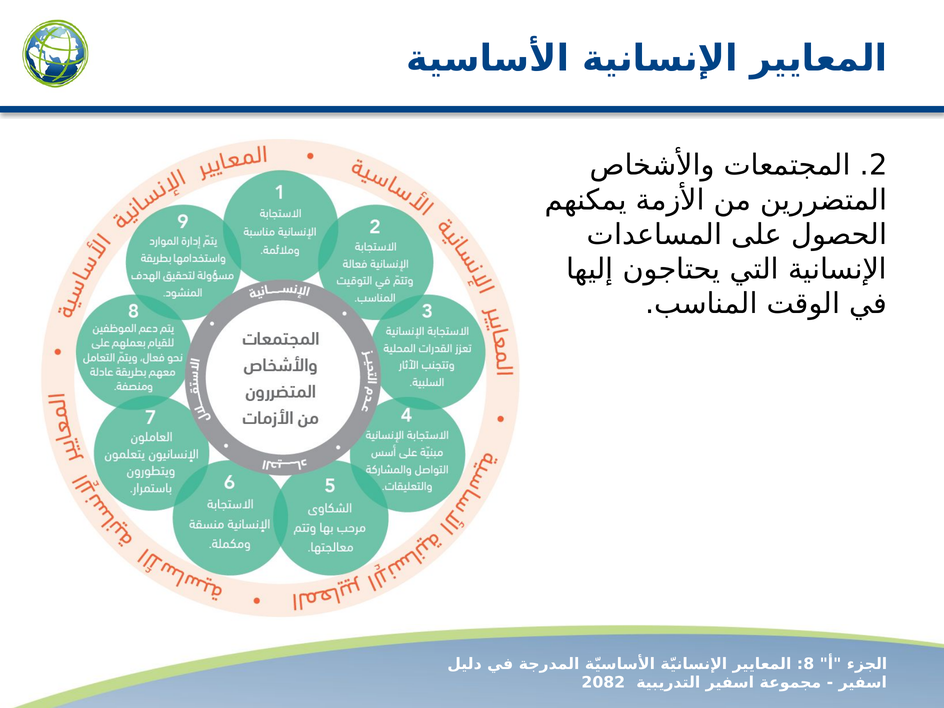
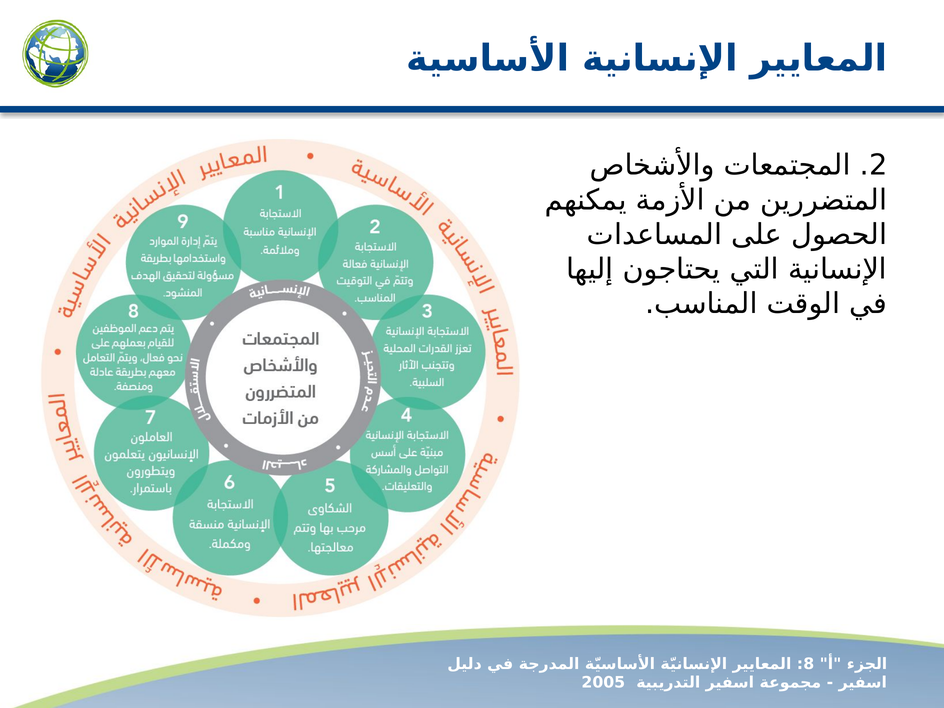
2082: 2082 -> 2005
